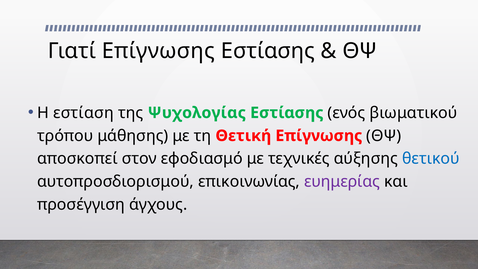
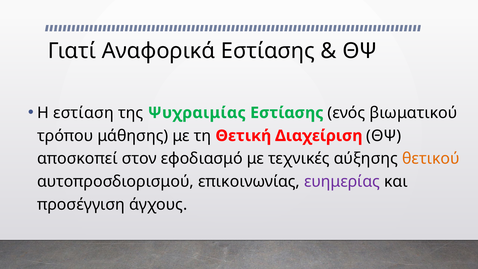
Γιατί Επίγνωσης: Επίγνωσης -> Αναφορικά
Ψυχολογίας: Ψυχολογίας -> Ψυχραιμίας
Θετική Επίγνωσης: Επίγνωσης -> Διαχείριση
θετικού colour: blue -> orange
